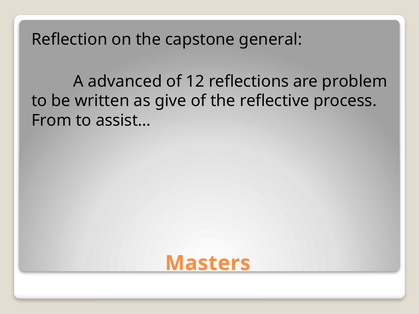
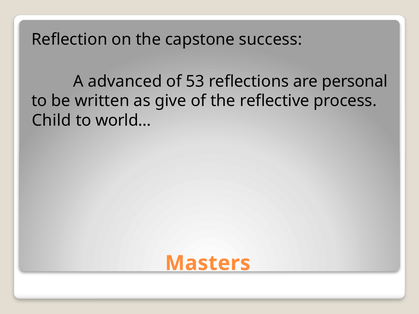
general: general -> success
12: 12 -> 53
problem: problem -> personal
From: From -> Child
assist…: assist… -> world…
